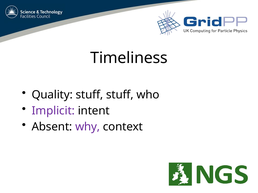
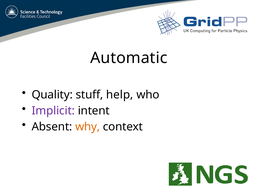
Timeliness: Timeliness -> Automatic
stuff stuff: stuff -> help
why colour: purple -> orange
